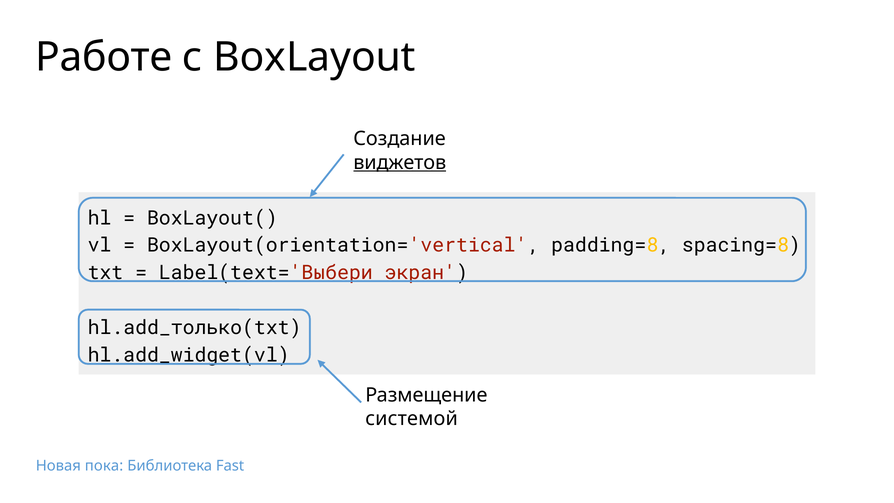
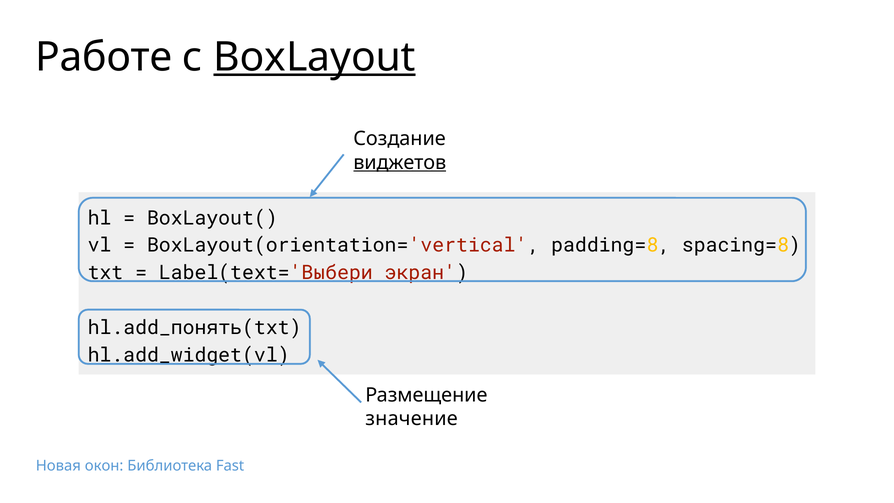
BoxLayout underline: none -> present
hl.add_только(txt: hl.add_только(txt -> hl.add_понять(txt
системой: системой -> значение
пока: пока -> окон
